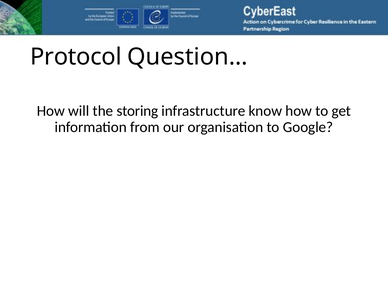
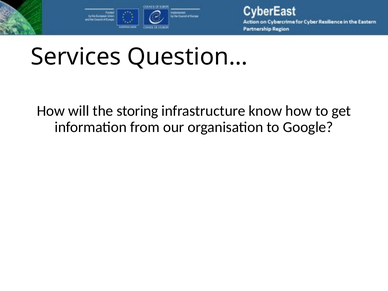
Protocol: Protocol -> Services
